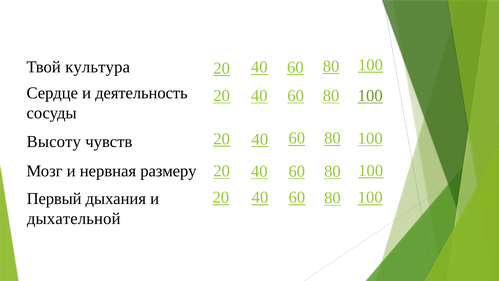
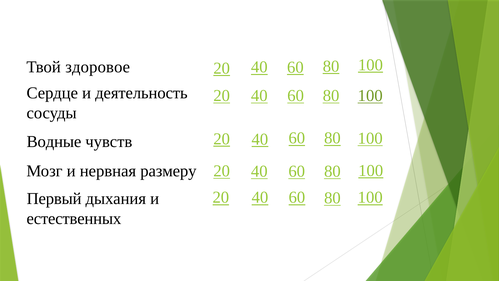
культура: культура -> здоровое
Высоту: Высоту -> Водные
дыхательной: дыхательной -> естественных
